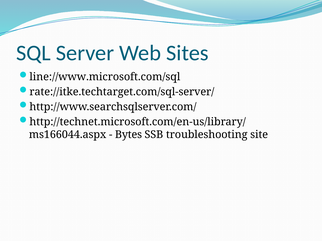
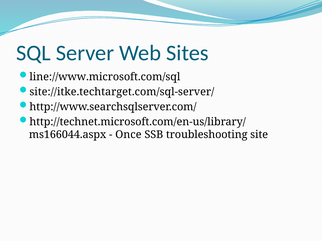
rate://itke.techtarget.com/sql-server/: rate://itke.techtarget.com/sql-server/ -> site://itke.techtarget.com/sql-server/
Bytes: Bytes -> Once
